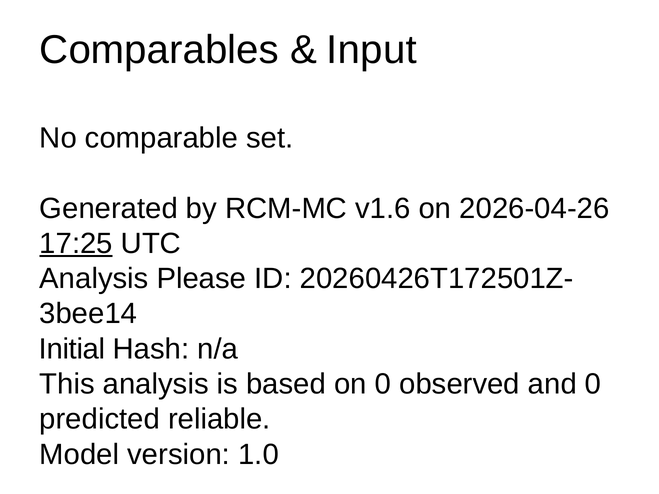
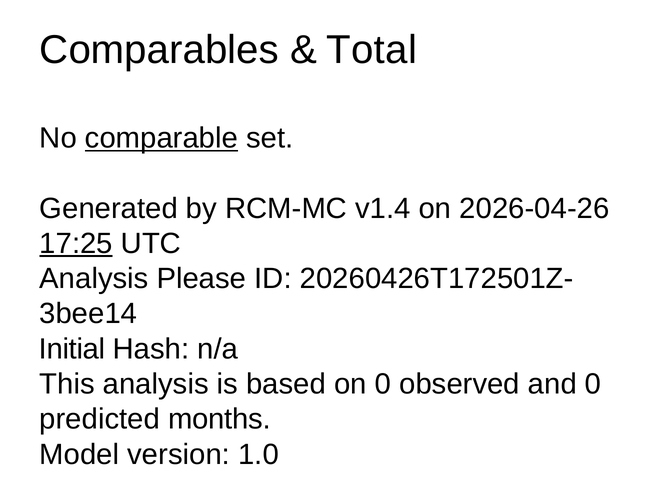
Input: Input -> Total
comparable underline: none -> present
v1.6: v1.6 -> v1.4
reliable: reliable -> months
